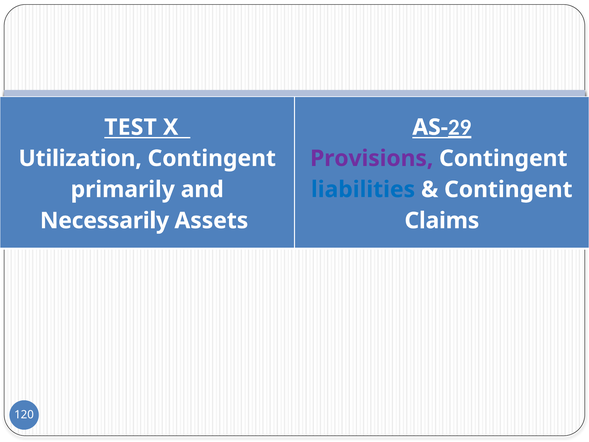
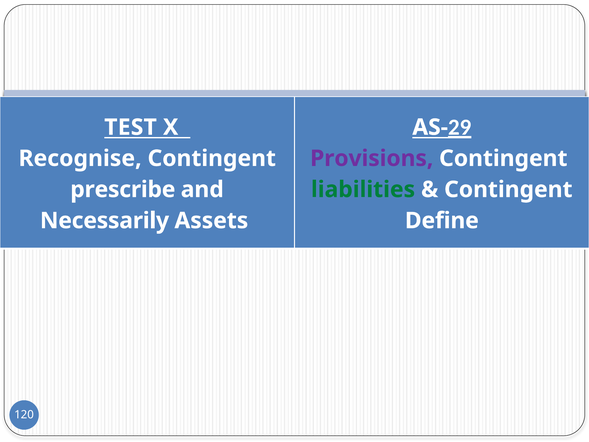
Utilization: Utilization -> Recognise
primarily: primarily -> prescribe
liabilities colour: blue -> green
Claims: Claims -> Define
